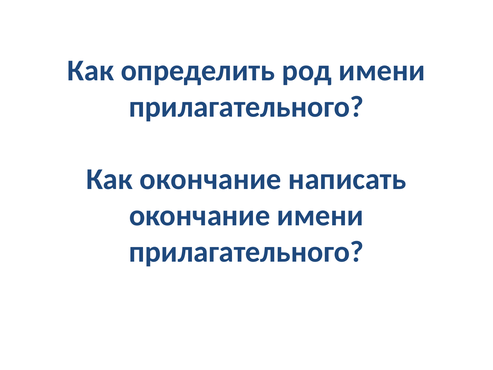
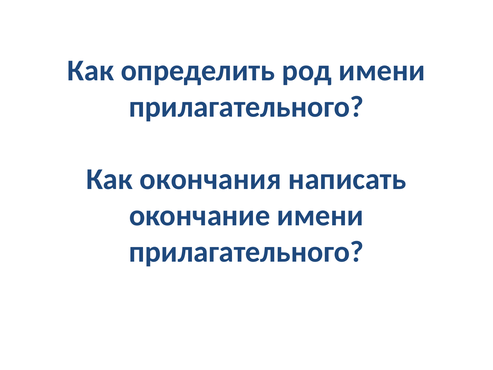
Как окончание: окончание -> окончания
